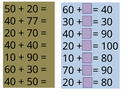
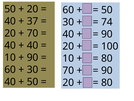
40 at (107, 10): 40 -> 50
77: 77 -> 37
30 at (107, 22): 30 -> 74
